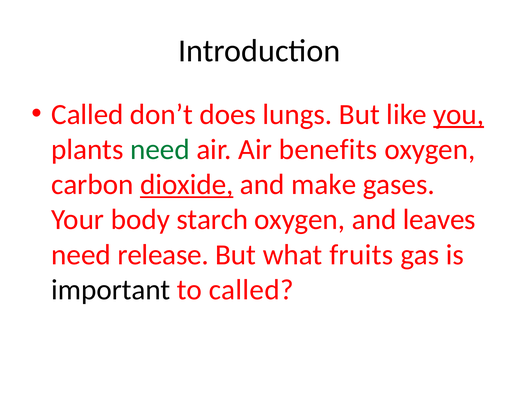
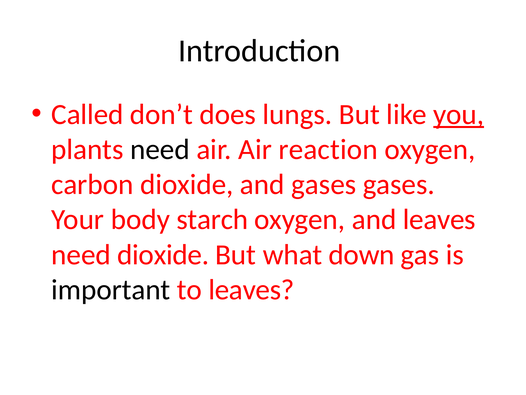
need at (160, 149) colour: green -> black
benefits: benefits -> reaction
dioxide at (187, 184) underline: present -> none
and make: make -> gases
need release: release -> dioxide
fruits: fruits -> down
to called: called -> leaves
